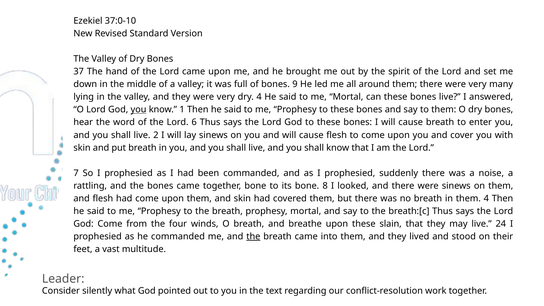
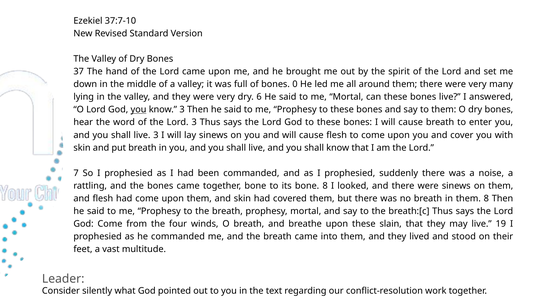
37:0-10: 37:0-10 -> 37:7-10
9: 9 -> 0
dry 4: 4 -> 6
know 1: 1 -> 3
Lord 6: 6 -> 3
live 2: 2 -> 3
them 4: 4 -> 8
24: 24 -> 19
the at (253, 237) underline: present -> none
